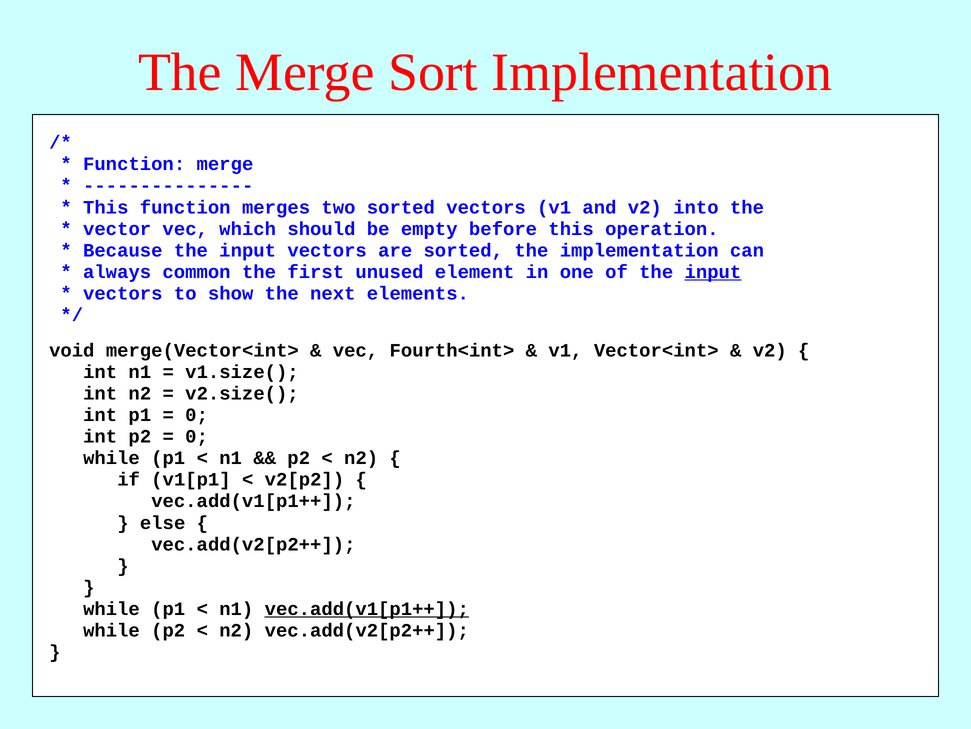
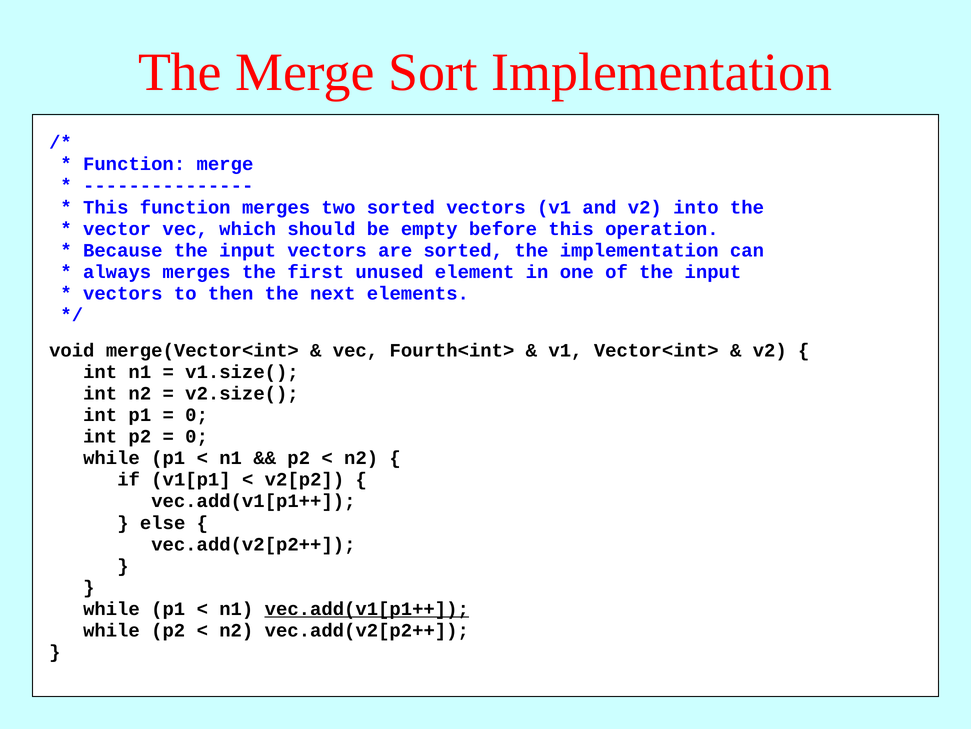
always common: common -> merges
input at (713, 272) underline: present -> none
show: show -> then
